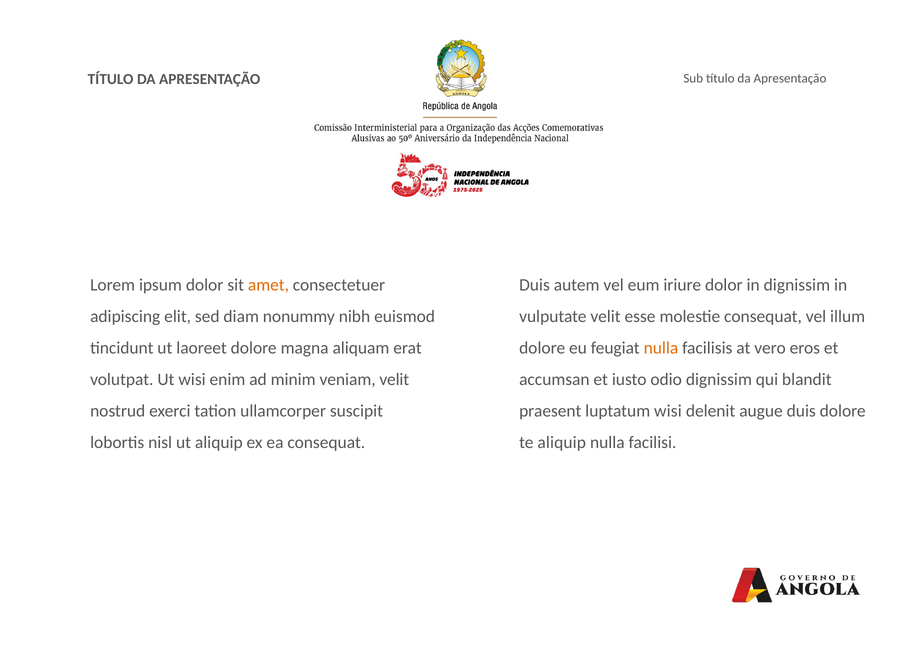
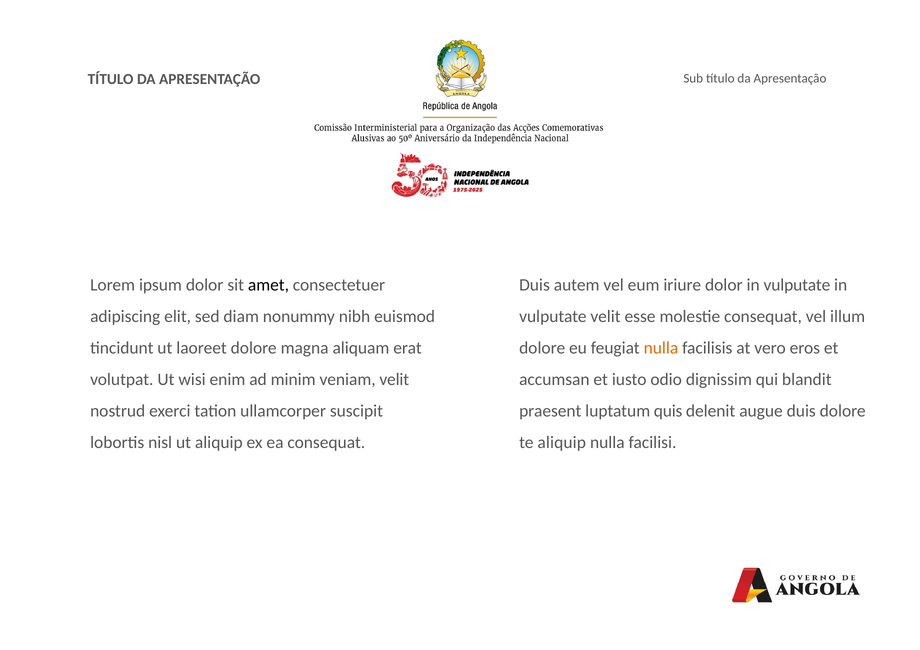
amet colour: orange -> black
dolor in dignissim: dignissim -> vulputate
luptatum wisi: wisi -> quis
